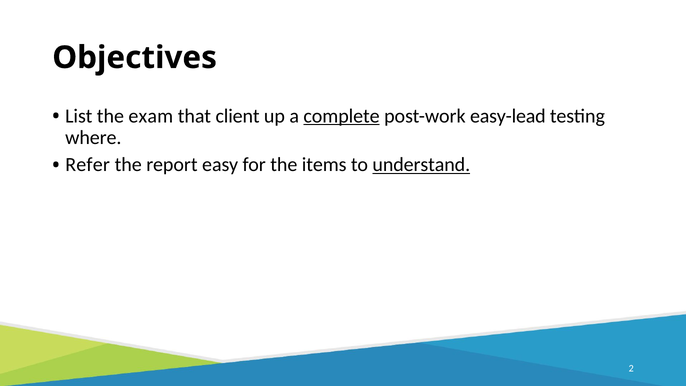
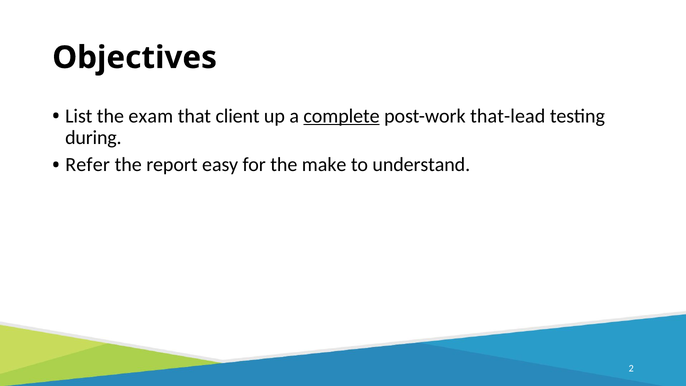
easy-lead: easy-lead -> that-lead
where: where -> during
items: items -> make
understand underline: present -> none
